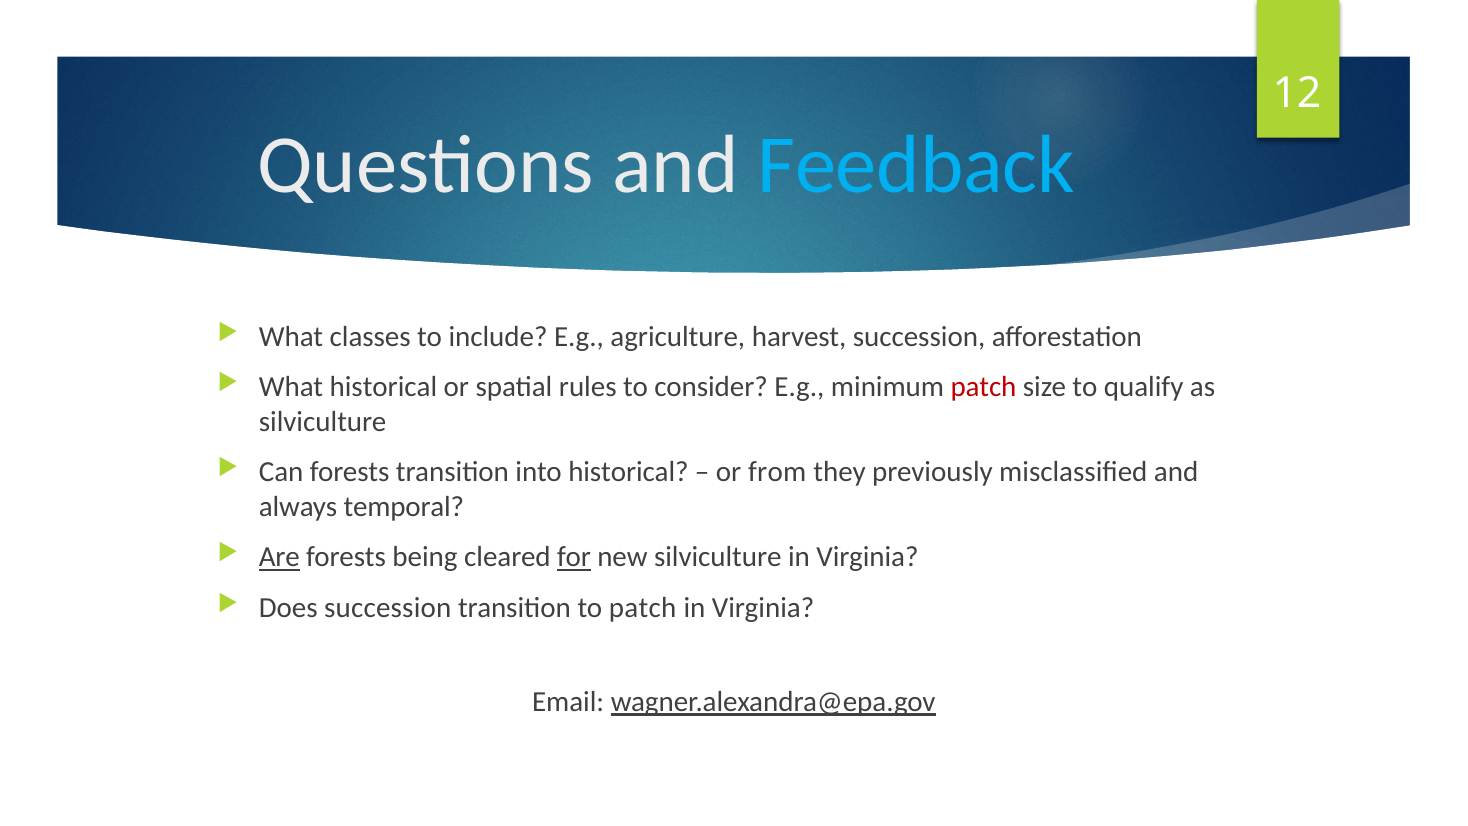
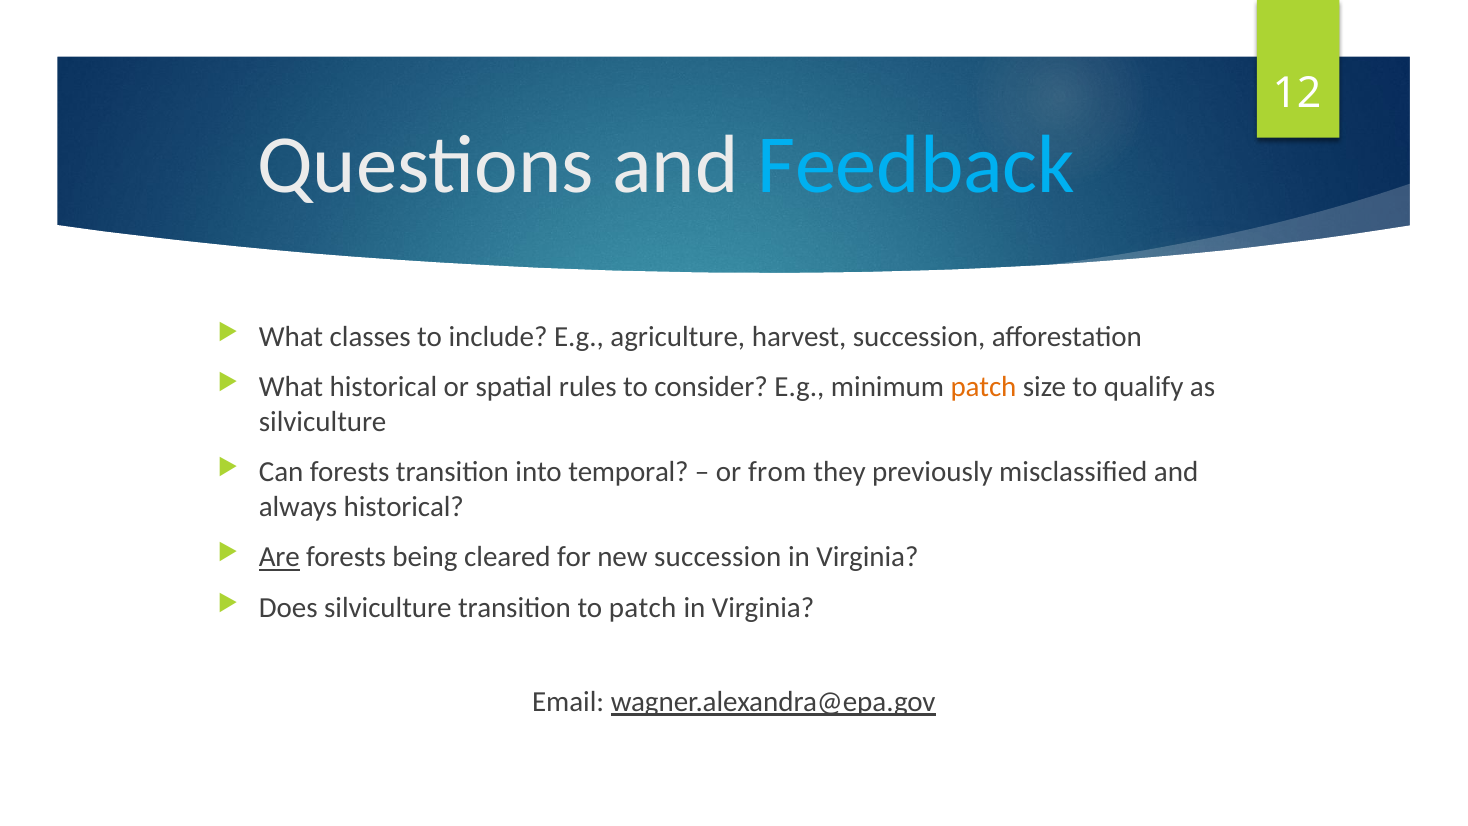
patch at (984, 387) colour: red -> orange
into historical: historical -> temporal
always temporal: temporal -> historical
for underline: present -> none
new silviculture: silviculture -> succession
Does succession: succession -> silviculture
